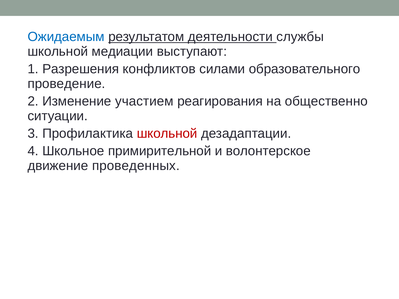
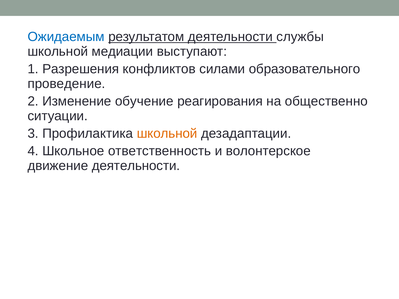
участием: участием -> обучение
школьной at (167, 134) colour: red -> orange
примирительной: примирительной -> ответственность
движение проведенных: проведенных -> деятельности
